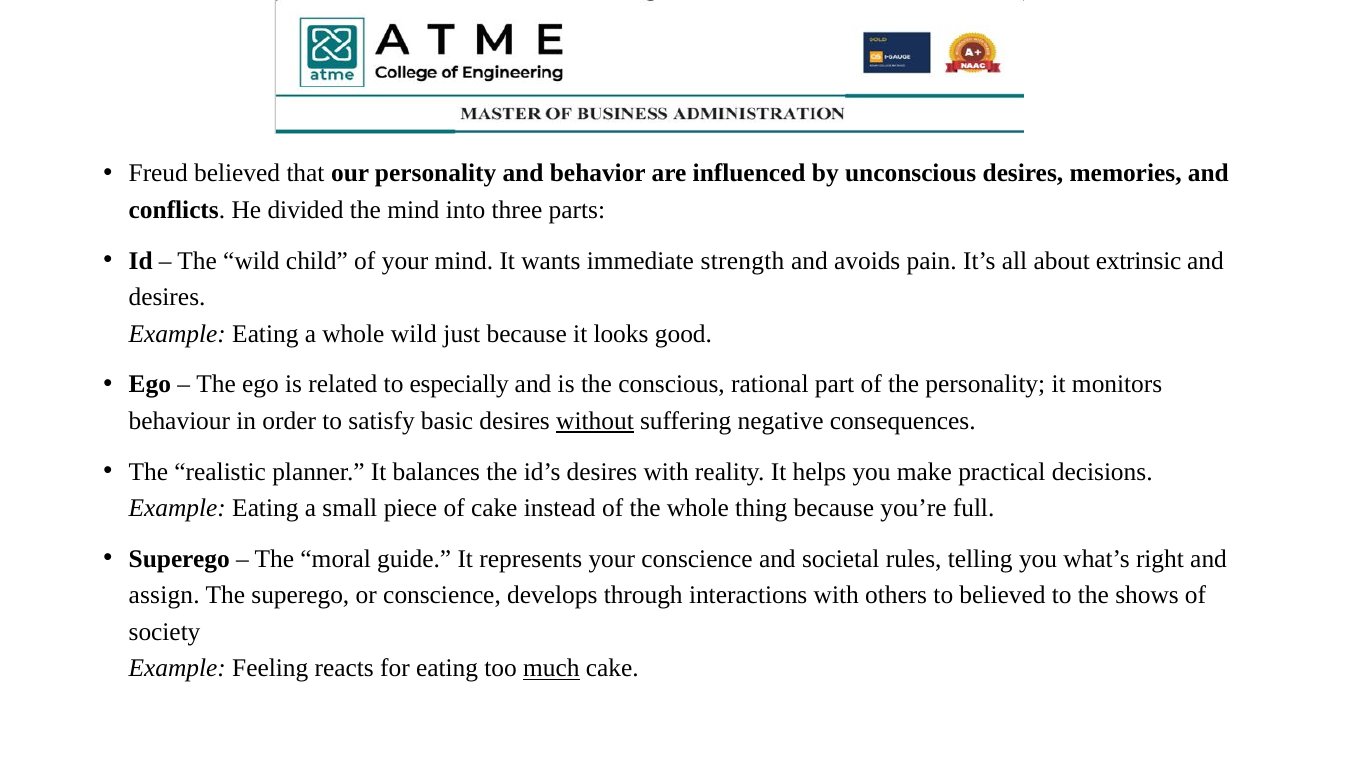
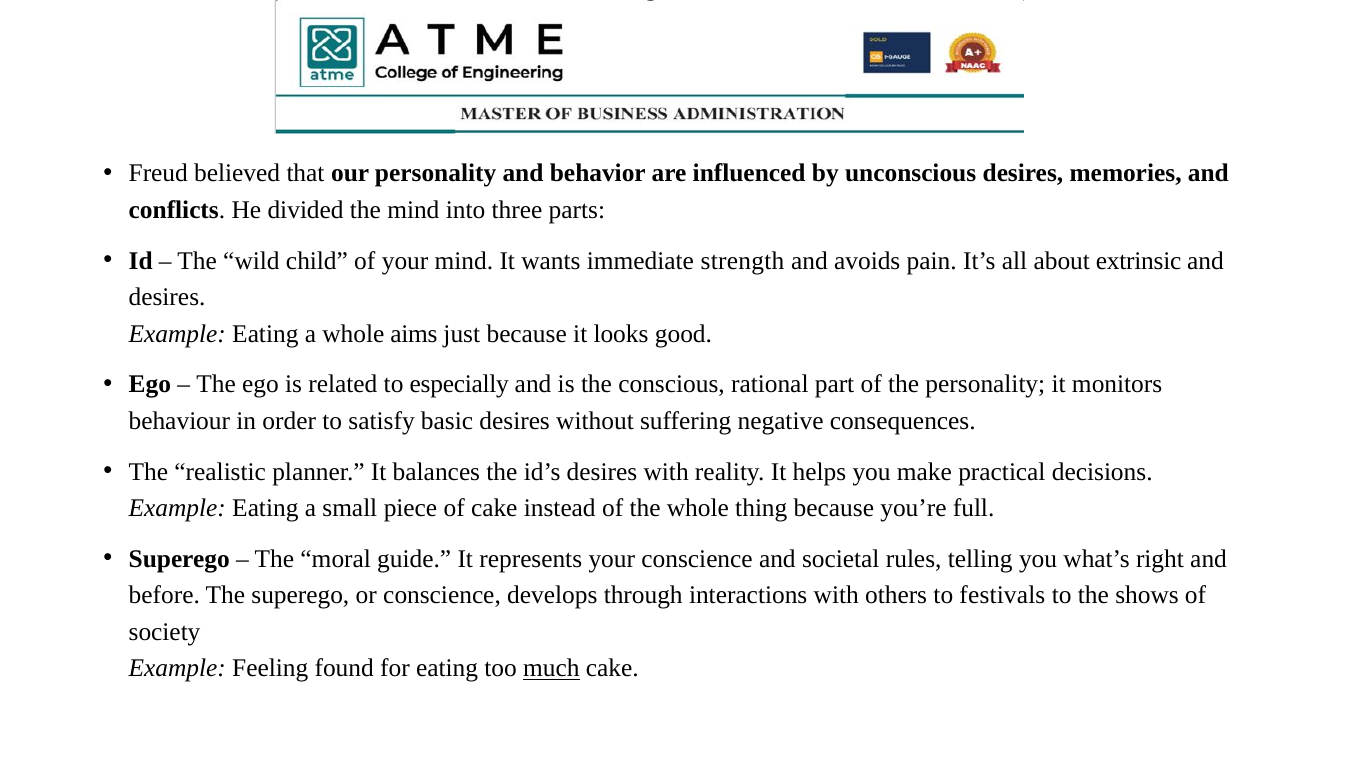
whole wild: wild -> aims
without underline: present -> none
assign: assign -> before
to believed: believed -> festivals
reacts: reacts -> found
